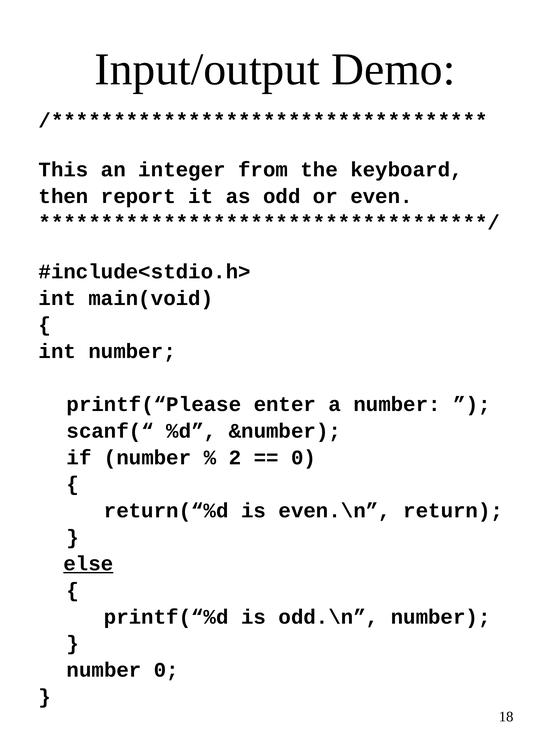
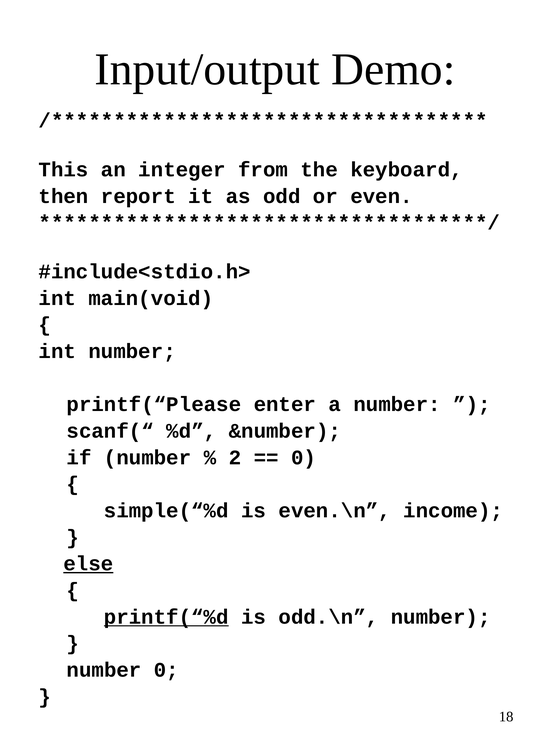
return(“%d: return(“%d -> simple(“%d
return: return -> income
printf(“%d underline: none -> present
